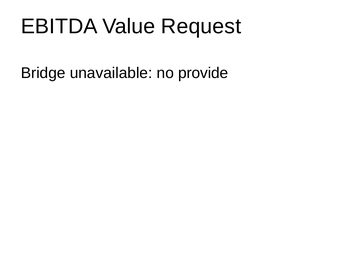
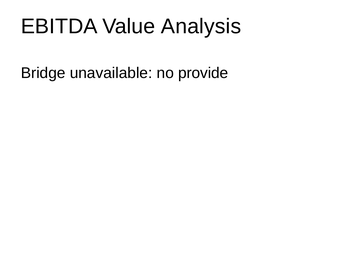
Request: Request -> Analysis
